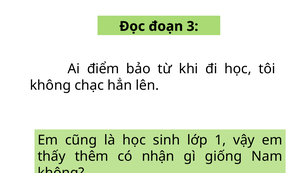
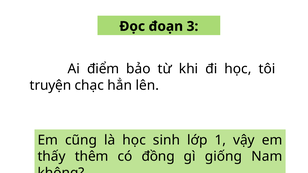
không at (50, 85): không -> truyện
có nhận: nhận -> đồng
